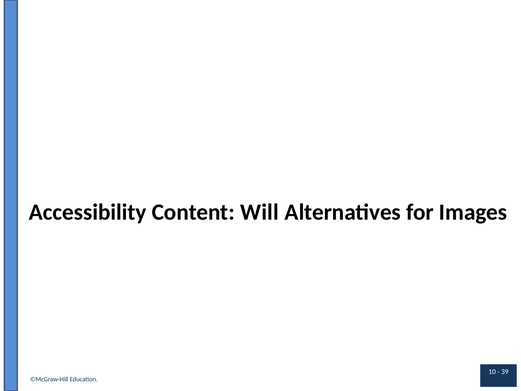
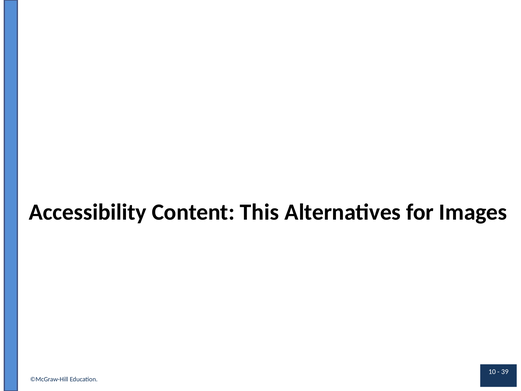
Will: Will -> This
